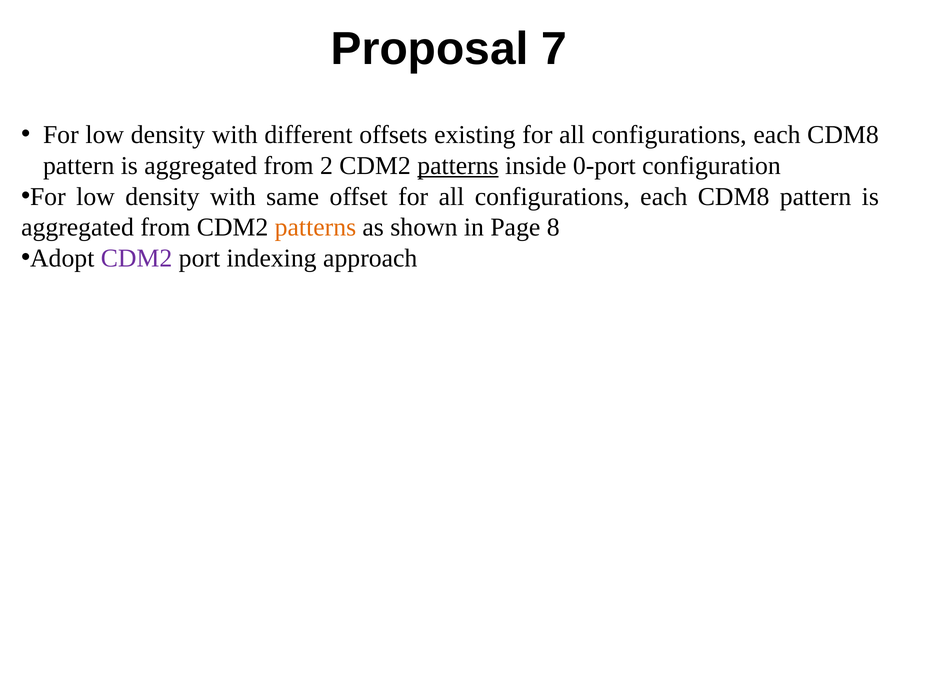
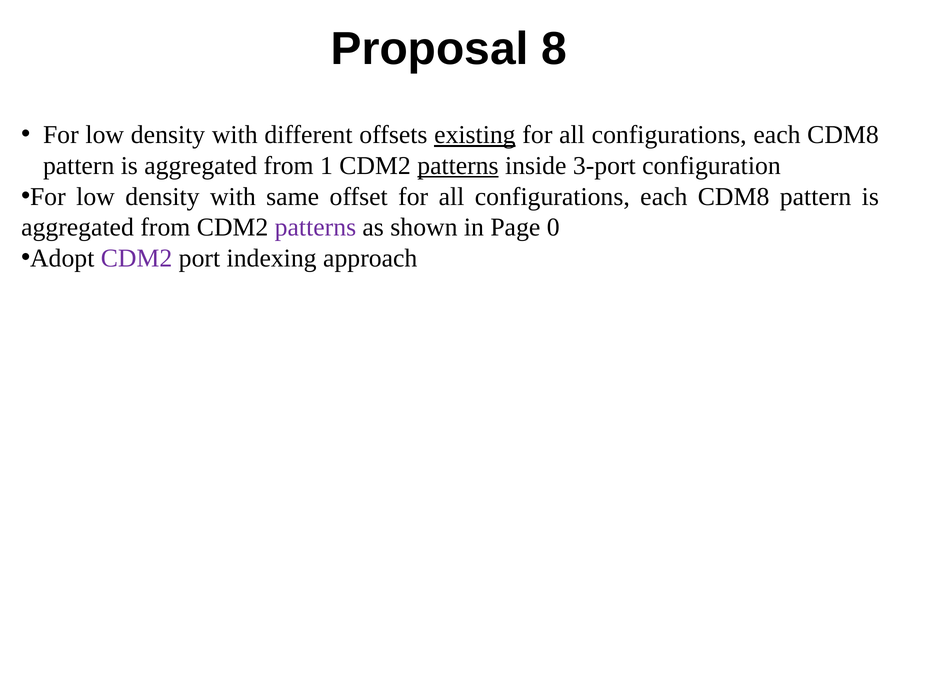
7: 7 -> 8
existing underline: none -> present
2: 2 -> 1
0-port: 0-port -> 3-port
patterns at (315, 227) colour: orange -> purple
8: 8 -> 0
